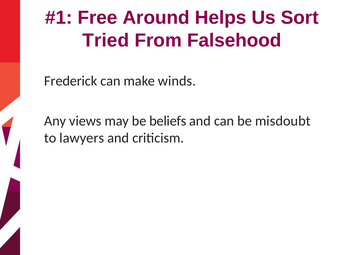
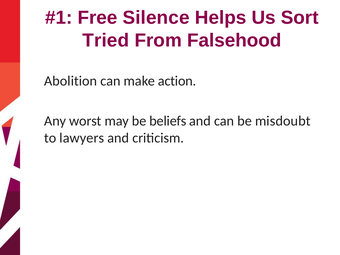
Around: Around -> Silence
Frederick: Frederick -> Abolition
winds: winds -> action
views: views -> worst
